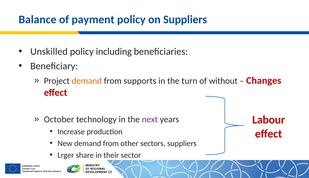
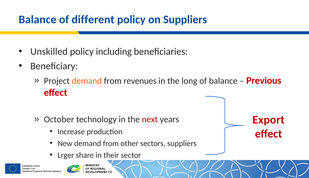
payment: payment -> different
supports: supports -> revenues
turn: turn -> long
of without: without -> balance
Changes: Changes -> Previous
next colour: purple -> red
Labour: Labour -> Export
